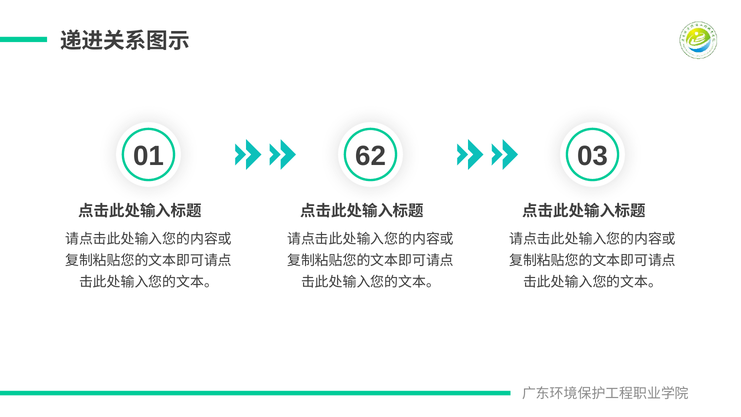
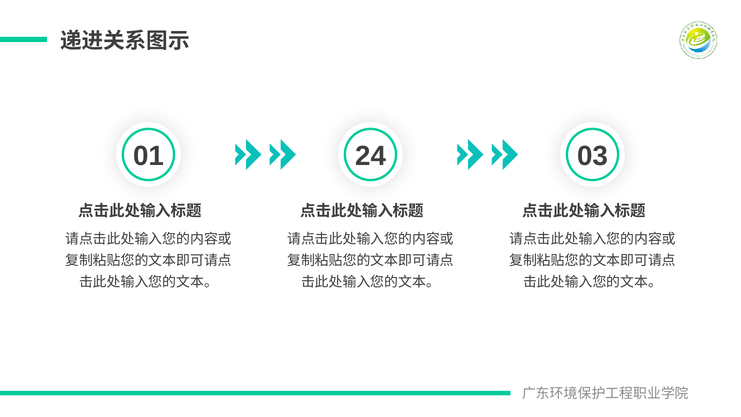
62: 62 -> 24
